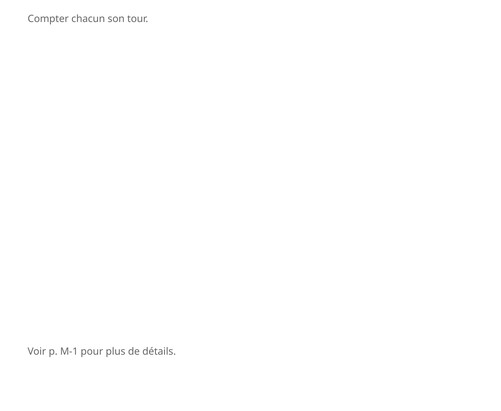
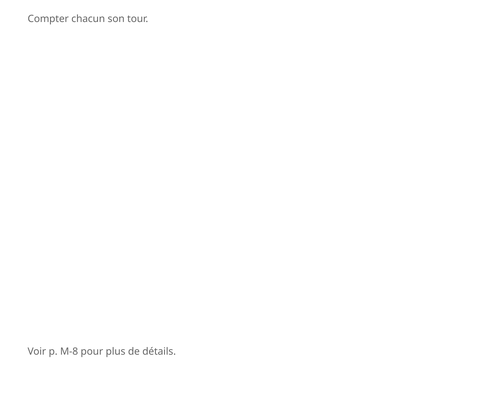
M-1: M-1 -> M-8
